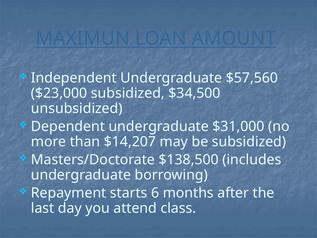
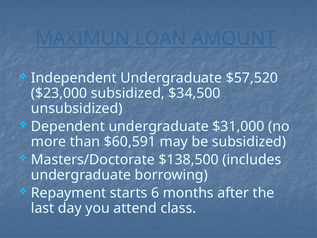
$57,560: $57,560 -> $57,520
$14,207: $14,207 -> $60,591
